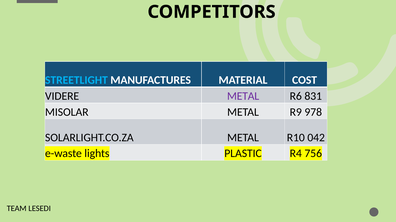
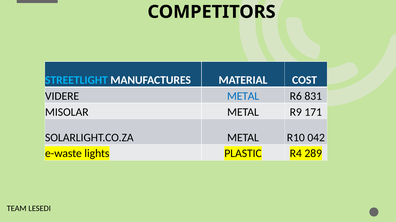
METAL at (243, 96) colour: purple -> blue
978: 978 -> 171
756: 756 -> 289
